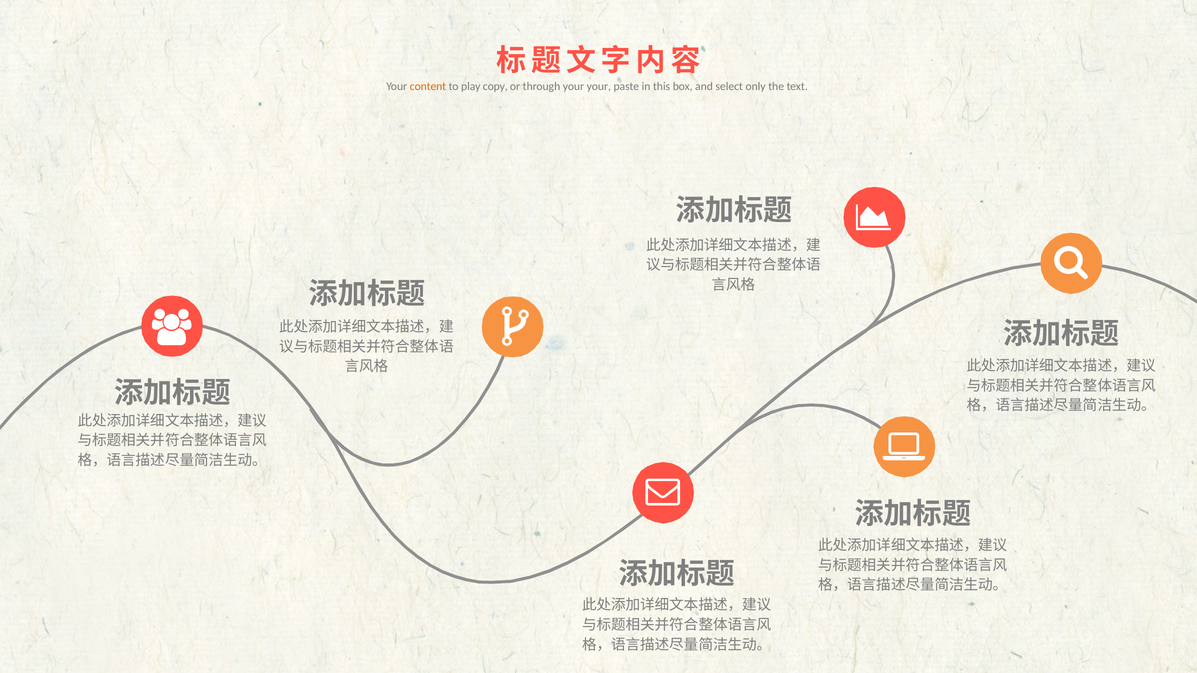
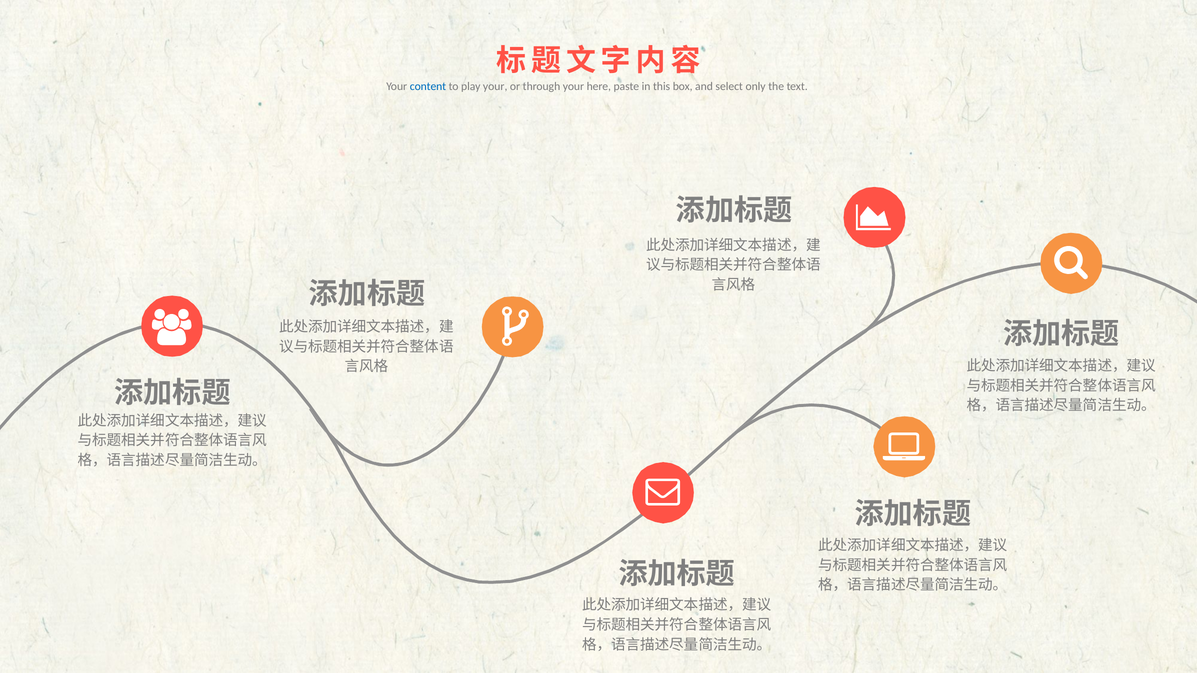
content colour: orange -> blue
play copy: copy -> your
your your: your -> here
